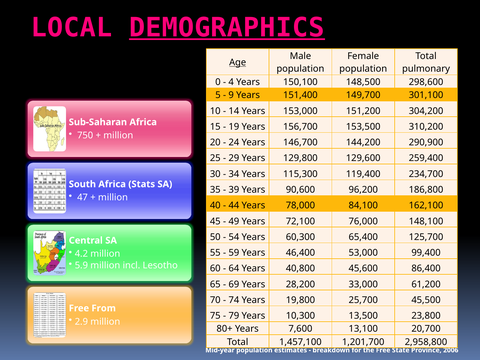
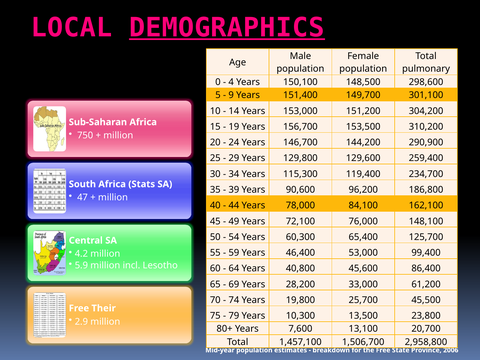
Age underline: present -> none
From: From -> Their
1,201,700: 1,201,700 -> 1,506,700
